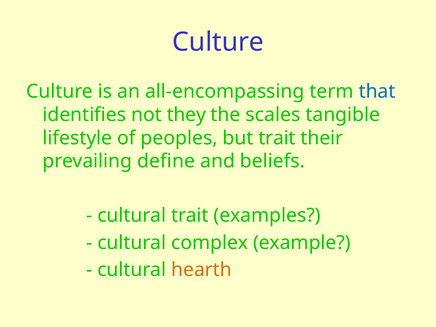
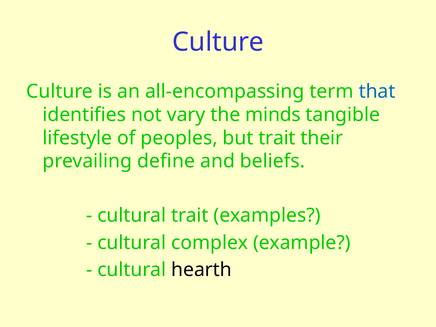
they: they -> vary
scales: scales -> minds
hearth colour: orange -> black
